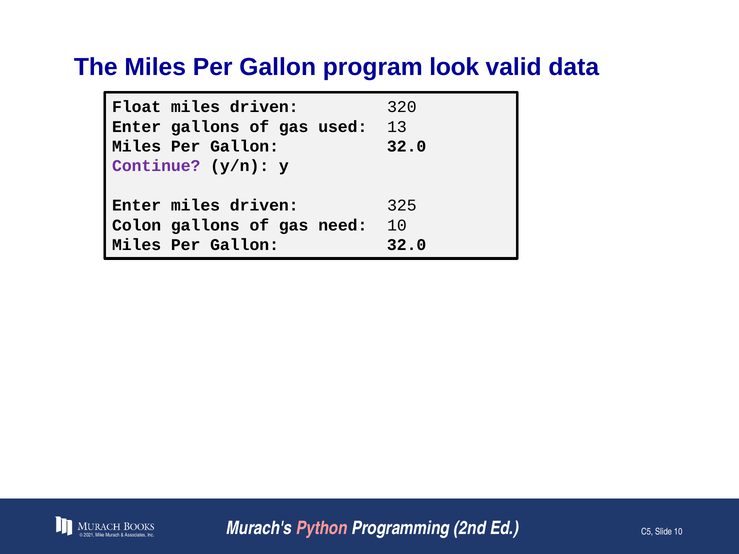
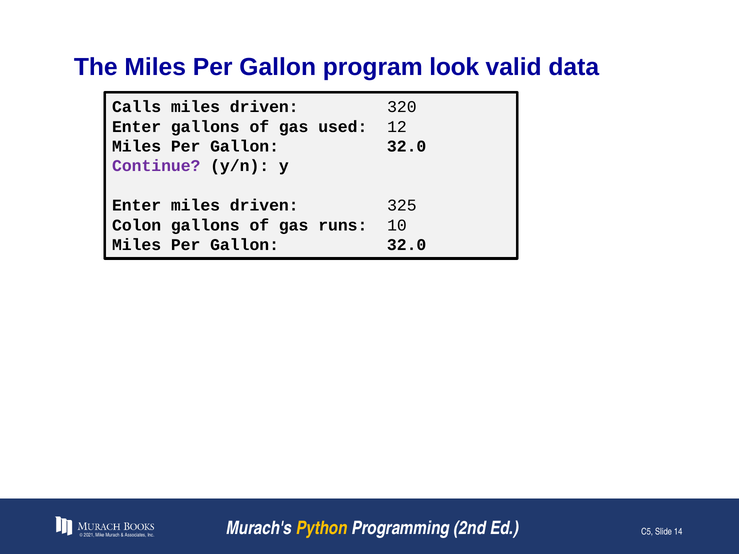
Float: Float -> Calls
13: 13 -> 12
need: need -> runs
Python colour: pink -> yellow
Slide 10: 10 -> 14
